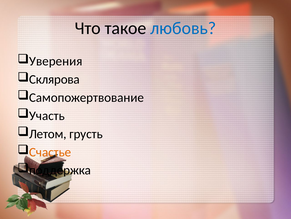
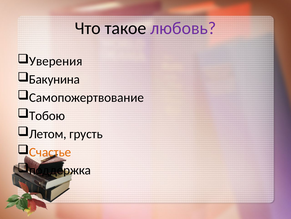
любовь colour: blue -> purple
Склярова: Склярова -> Бакунина
Участь: Участь -> Тобою
